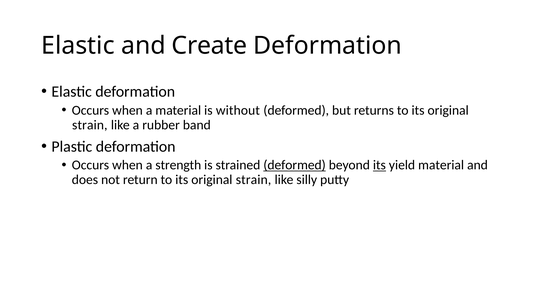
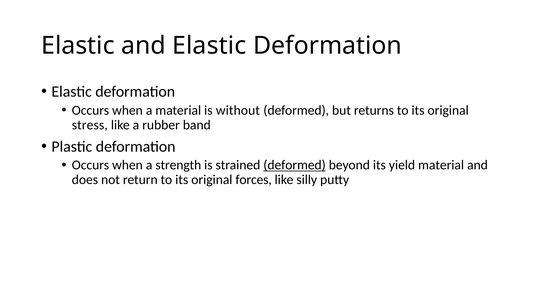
and Create: Create -> Elastic
strain at (90, 125): strain -> stress
its at (379, 165) underline: present -> none
strain at (253, 180): strain -> forces
